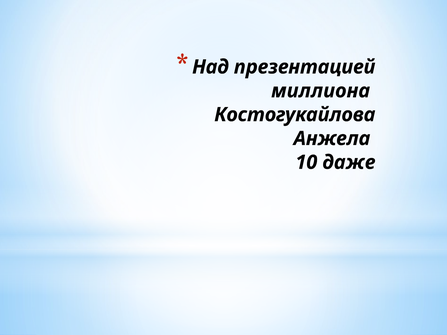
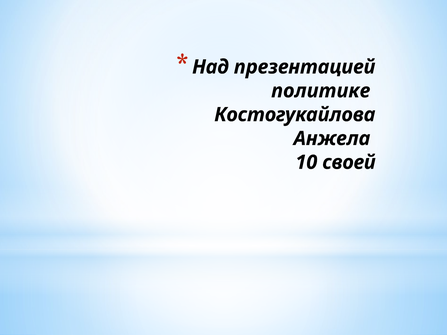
миллиона: миллиона -> политике
даже: даже -> своей
